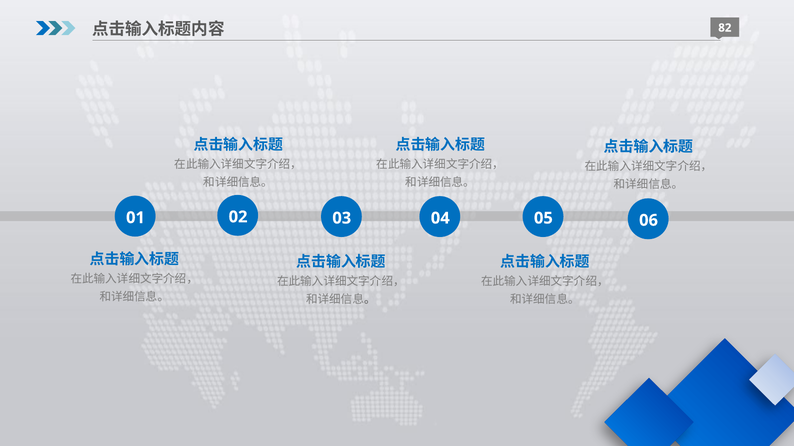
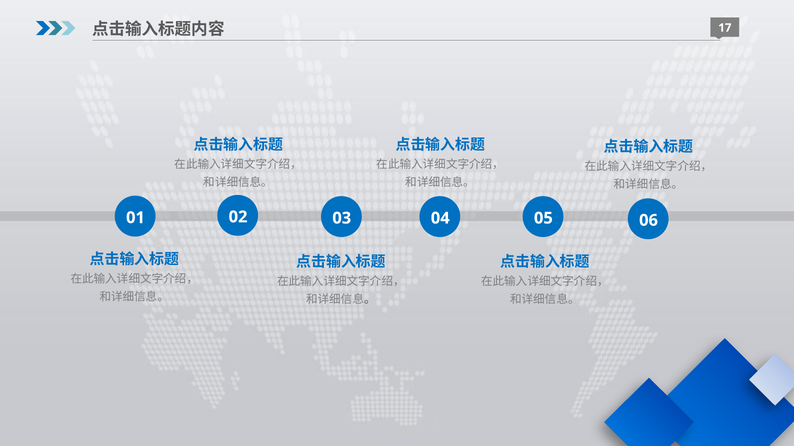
82: 82 -> 17
